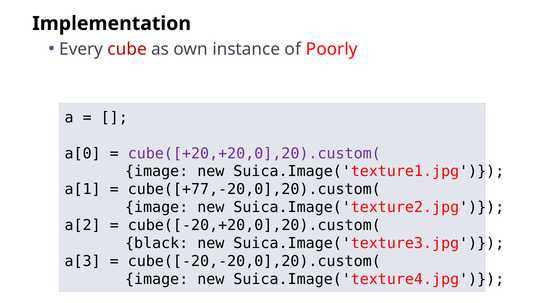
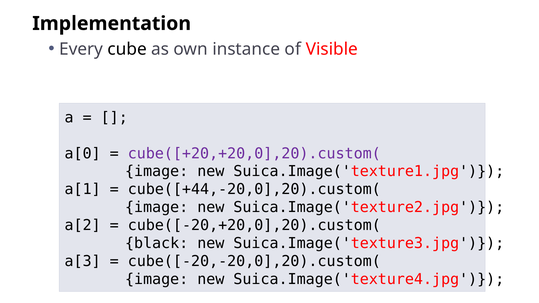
cube colour: red -> black
Poorly: Poorly -> Visible
cube([+77,-20,0],20).custom(: cube([+77,-20,0],20).custom( -> cube([+44,-20,0],20).custom(
